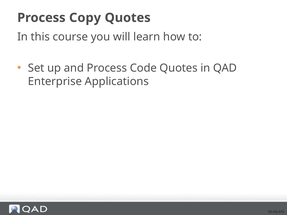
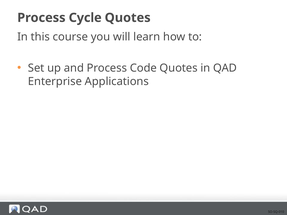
Copy: Copy -> Cycle
